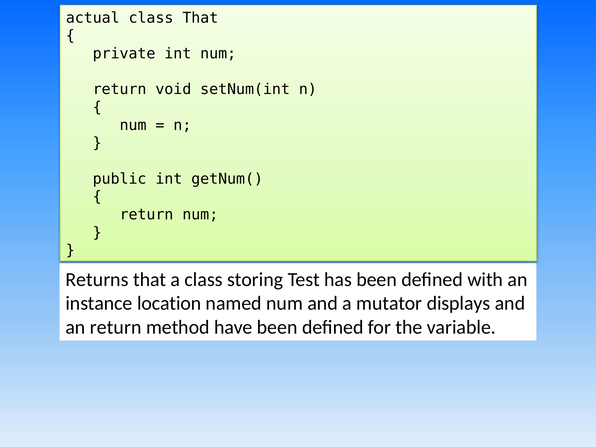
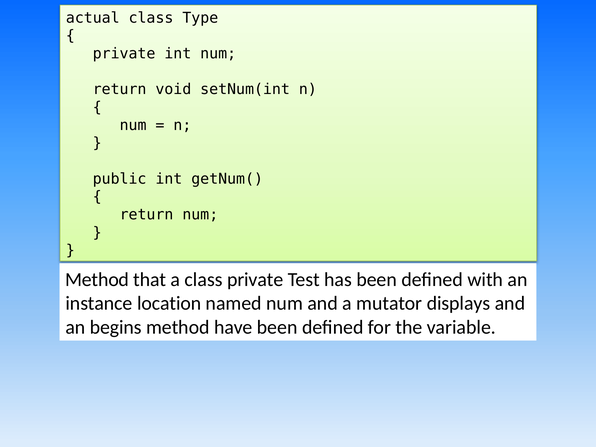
class That: That -> Type
Returns at (97, 279): Returns -> Method
class storing: storing -> private
an return: return -> begins
